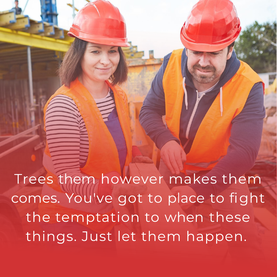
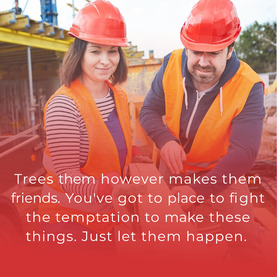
comes: comes -> friends
when: when -> make
